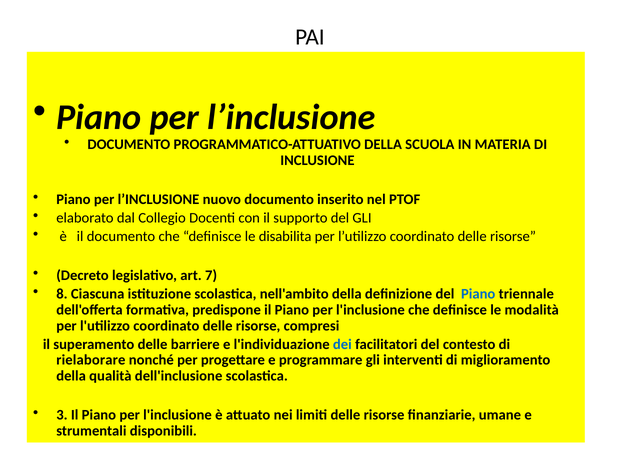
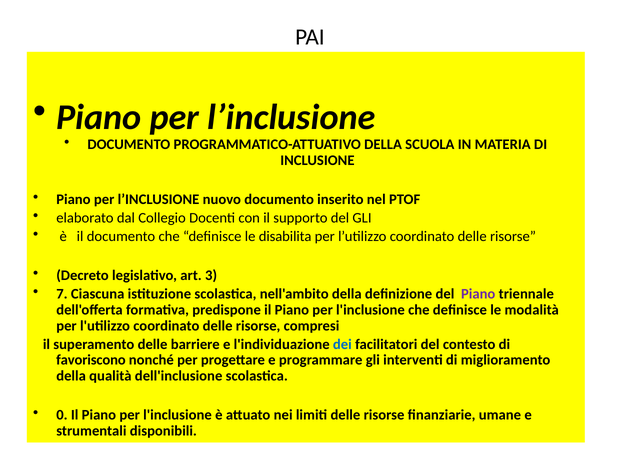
7: 7 -> 3
8: 8 -> 7
Piano at (478, 294) colour: blue -> purple
rielaborare: rielaborare -> favoriscono
3: 3 -> 0
